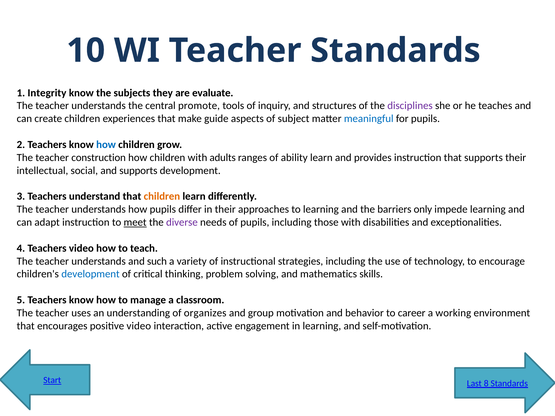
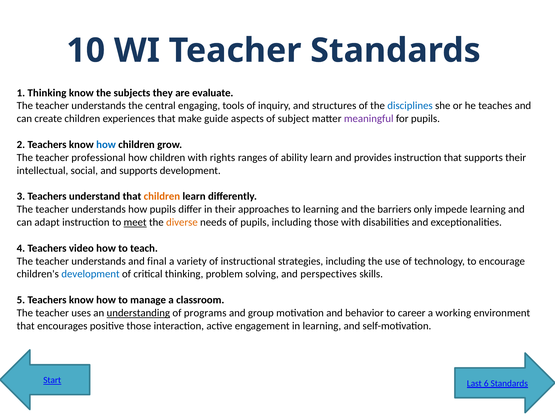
1 Integrity: Integrity -> Thinking
promote: promote -> engaging
disciplines colour: purple -> blue
meaningful colour: blue -> purple
construction: construction -> professional
adults: adults -> rights
diverse colour: purple -> orange
such: such -> final
mathematics: mathematics -> perspectives
understanding underline: none -> present
organizes: organizes -> programs
positive video: video -> those
8: 8 -> 6
